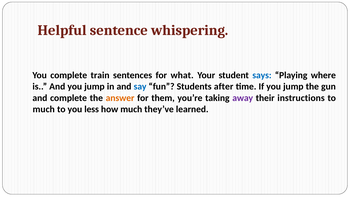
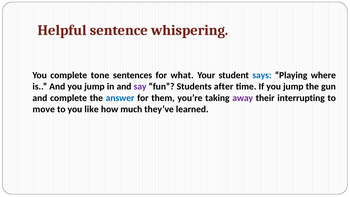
train: train -> tone
say colour: blue -> purple
answer colour: orange -> blue
instructions: instructions -> interrupting
much at (44, 109): much -> move
less: less -> like
